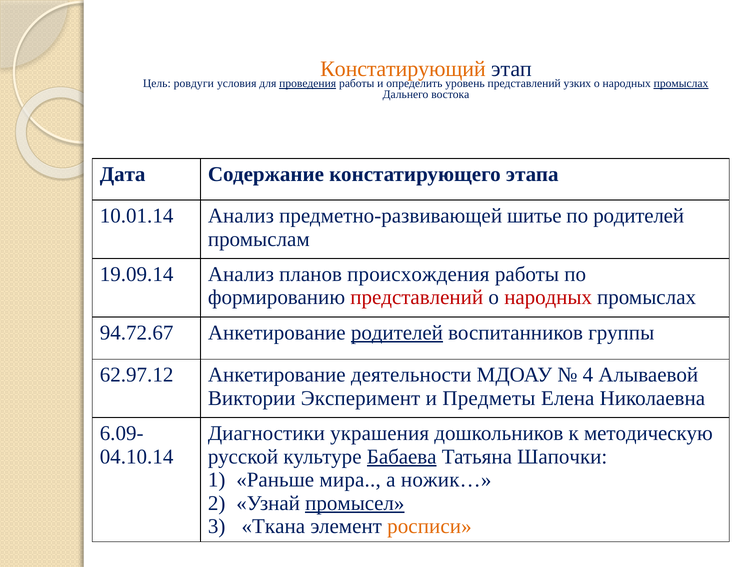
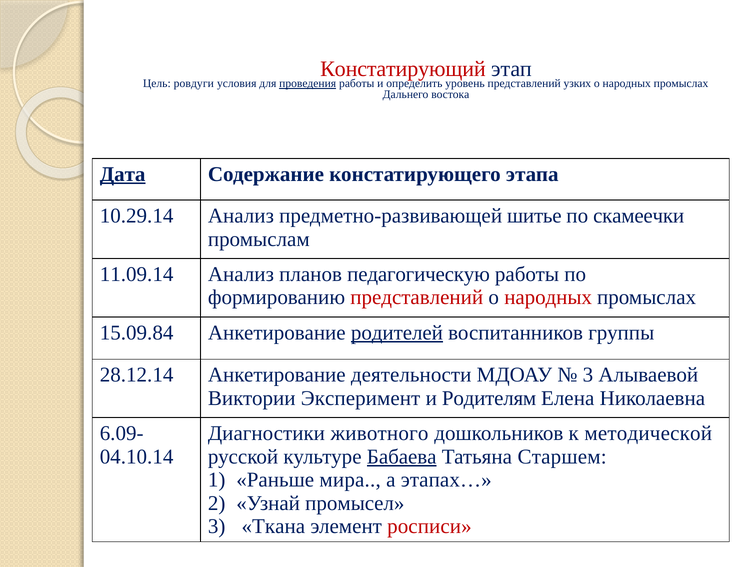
Констатирующий colour: orange -> red
промыслах at (681, 84) underline: present -> none
Дата underline: none -> present
10.01.14: 10.01.14 -> 10.29.14
по родителей: родителей -> скамеечки
19.09.14: 19.09.14 -> 11.09.14
происхождения: происхождения -> педагогическую
94.72.67: 94.72.67 -> 15.09.84
62.97.12: 62.97.12 -> 28.12.14
4 at (588, 375): 4 -> 3
Предметы: Предметы -> Родителям
украшения: украшения -> животного
методическую: методическую -> методической
Шапочки: Шапочки -> Старшем
ножик…: ножик… -> этапах…
промысел underline: present -> none
росписи colour: orange -> red
